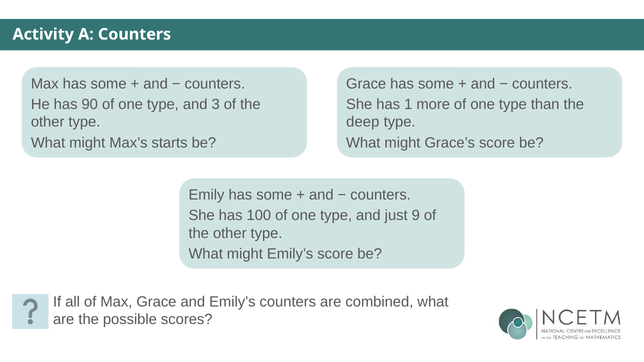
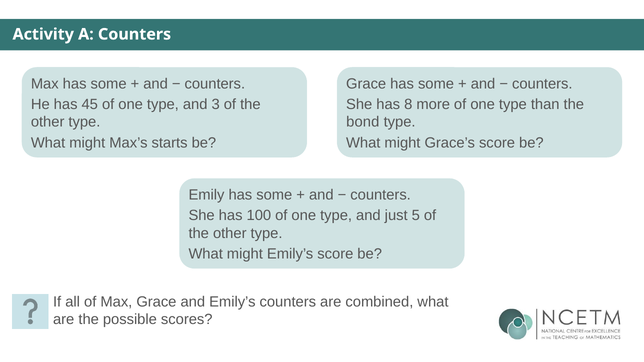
90: 90 -> 45
1: 1 -> 8
deep: deep -> bond
9: 9 -> 5
